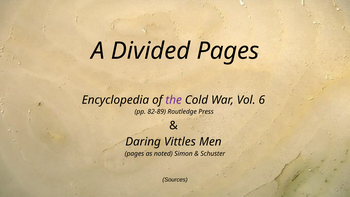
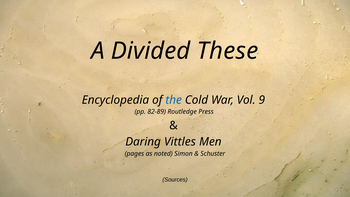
Divided Pages: Pages -> These
the colour: purple -> blue
6: 6 -> 9
